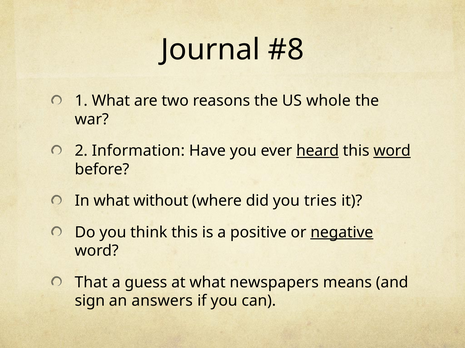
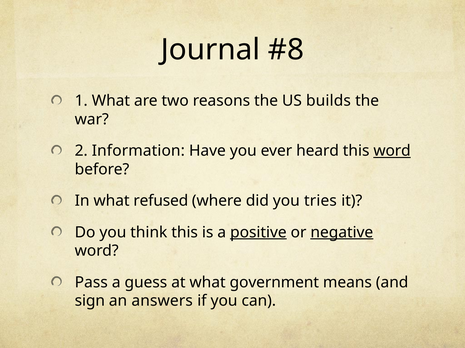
whole: whole -> builds
heard underline: present -> none
without: without -> refused
positive underline: none -> present
That: That -> Pass
newspapers: newspapers -> government
